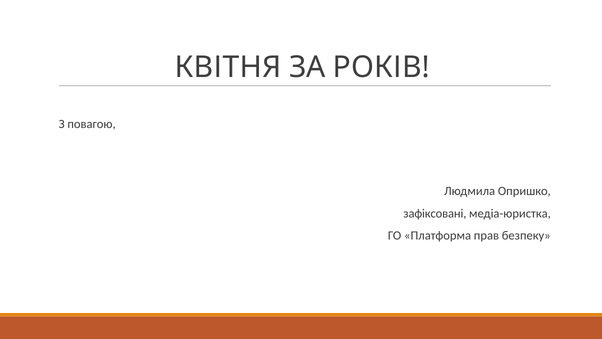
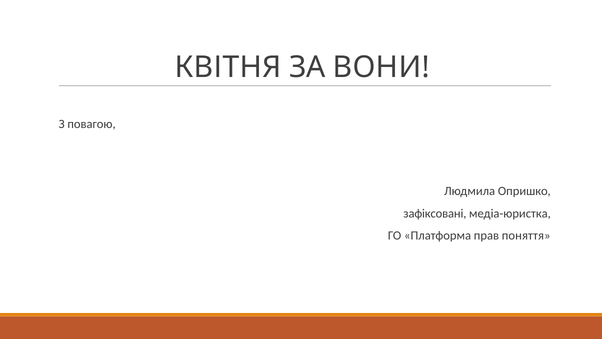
РОКІВ: РОКІВ -> ВОНИ
безпеку: безпеку -> поняття
